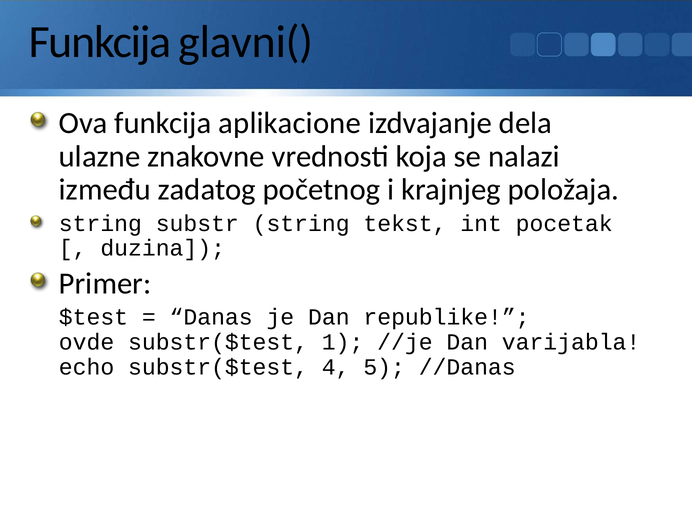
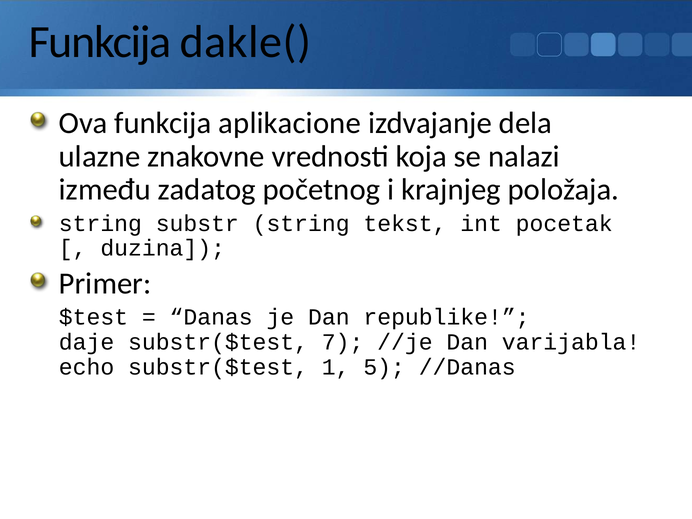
glavni(: glavni( -> dakle(
ovde: ovde -> daje
1: 1 -> 7
4: 4 -> 1
